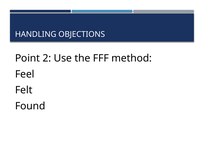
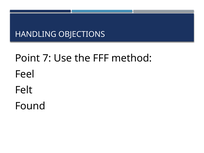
2: 2 -> 7
